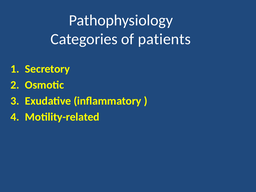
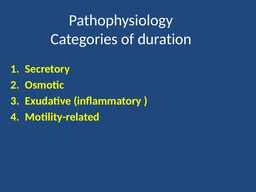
patients: patients -> duration
